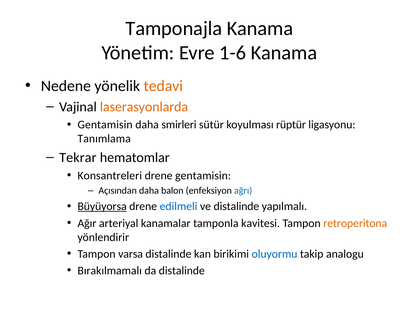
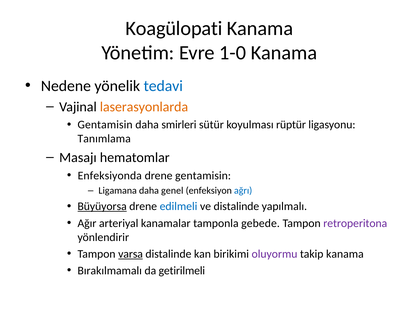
Tamponajla: Tamponajla -> Koagülopati
1-6: 1-6 -> 1-0
tedavi colour: orange -> blue
Tekrar: Tekrar -> Masajı
Konsantreleri: Konsantreleri -> Enfeksiyonda
Açısından: Açısından -> Ligamana
balon: balon -> genel
kavitesi: kavitesi -> gebede
retroperitona colour: orange -> purple
varsa underline: none -> present
oluyormu colour: blue -> purple
takip analogu: analogu -> kanama
da distalinde: distalinde -> getirilmeli
